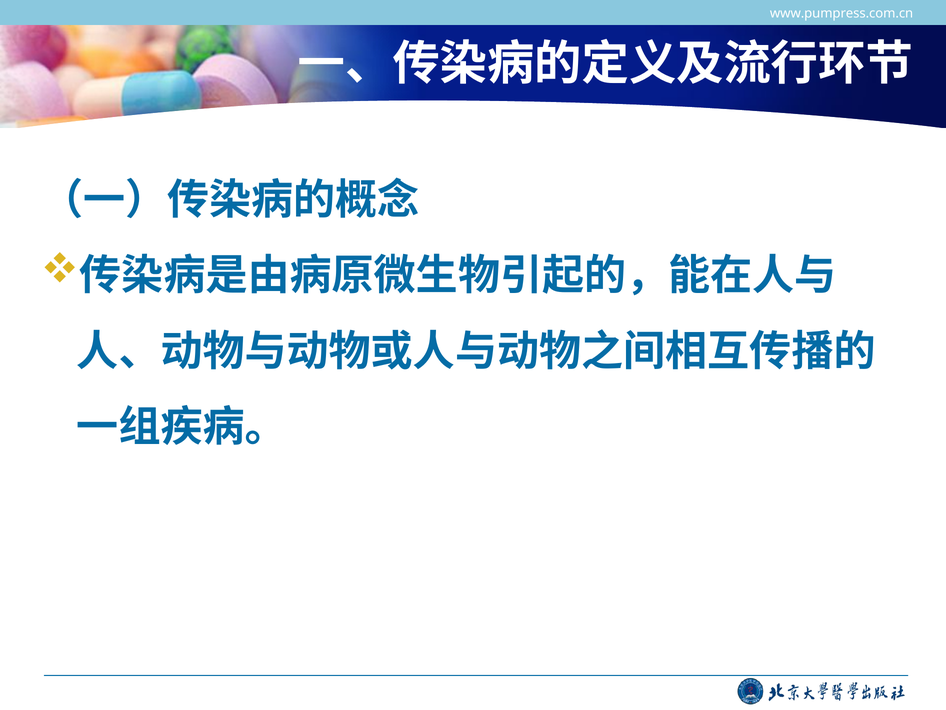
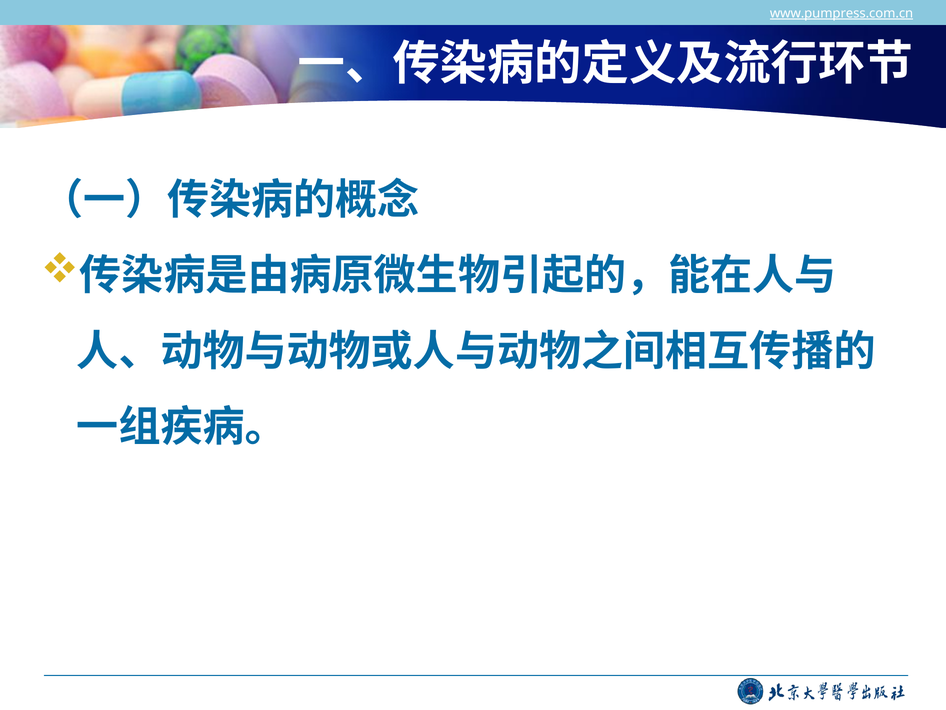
www.pumpress.com.cn underline: none -> present
